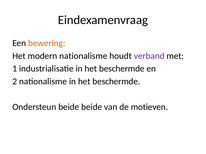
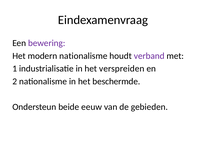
bewering colour: orange -> purple
industrialisatie in het beschermde: beschermde -> verspreiden
beide beide: beide -> eeuw
motieven: motieven -> gebieden
